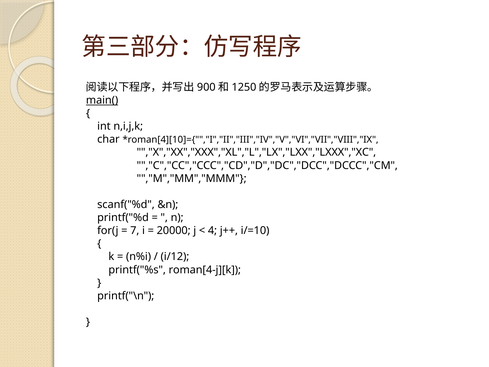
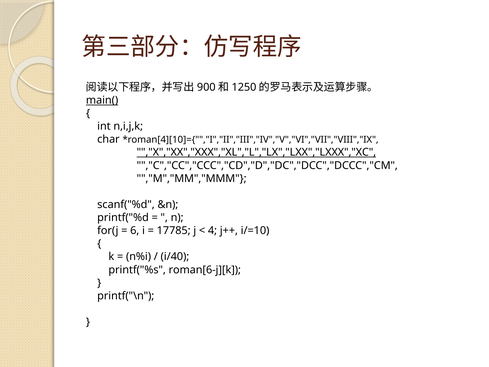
,"X","XX","XXX","XL","L","LX","LXX","LXXX","XC underline: none -> present
7: 7 -> 6
20000: 20000 -> 17785
i/12: i/12 -> i/40
roman[4-j][k: roman[4-j][k -> roman[6-j][k
